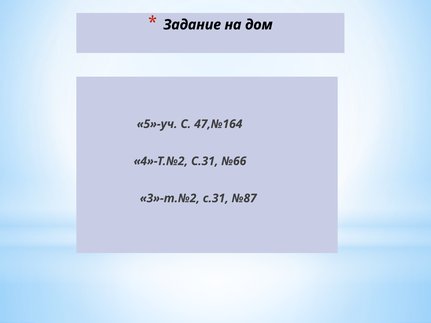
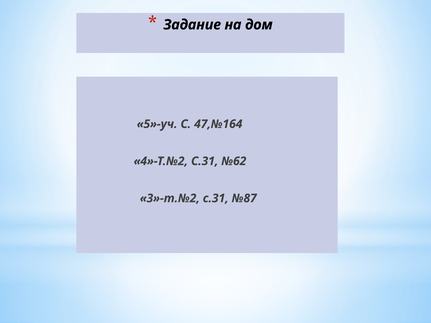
№66: №66 -> №62
